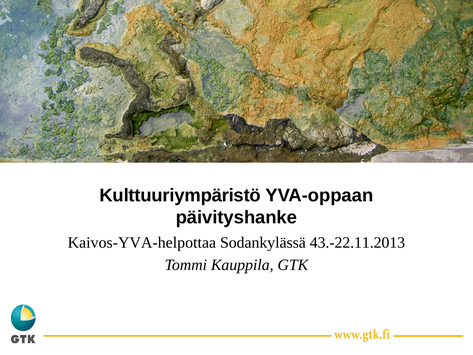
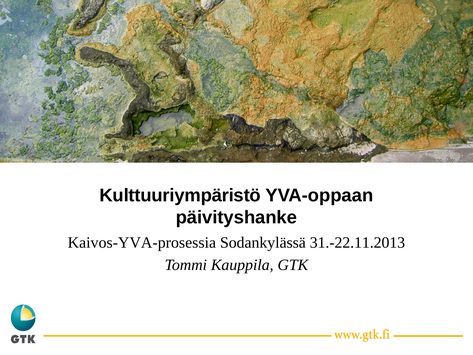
Kaivos-YVA-helpottaa: Kaivos-YVA-helpottaa -> Kaivos-YVA-prosessia
43.-22.11.2013: 43.-22.11.2013 -> 31.-22.11.2013
